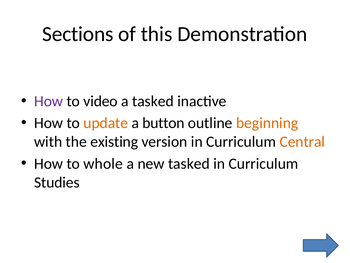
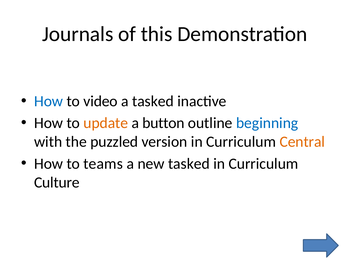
Sections: Sections -> Journals
How at (49, 101) colour: purple -> blue
beginning colour: orange -> blue
existing: existing -> puzzled
whole: whole -> teams
Studies: Studies -> Culture
